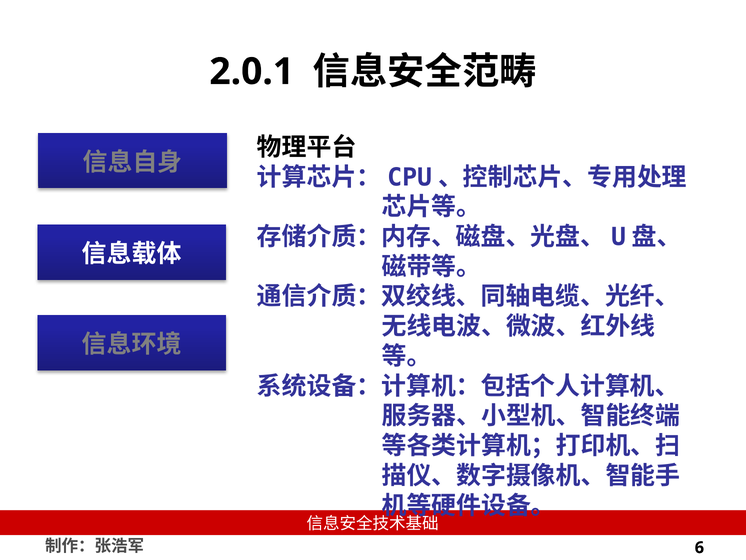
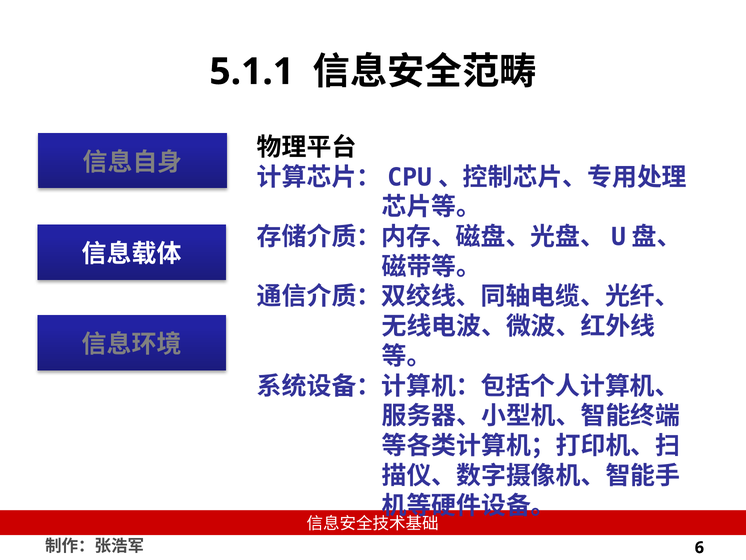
2.0.1: 2.0.1 -> 5.1.1
